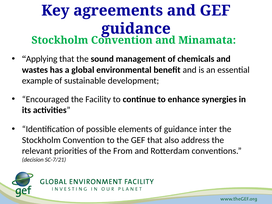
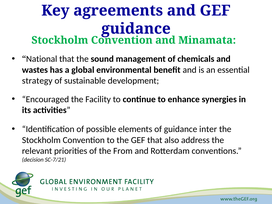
Applying: Applying -> National
example: example -> strategy
